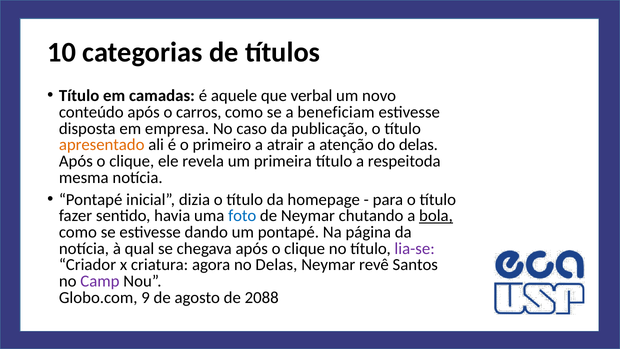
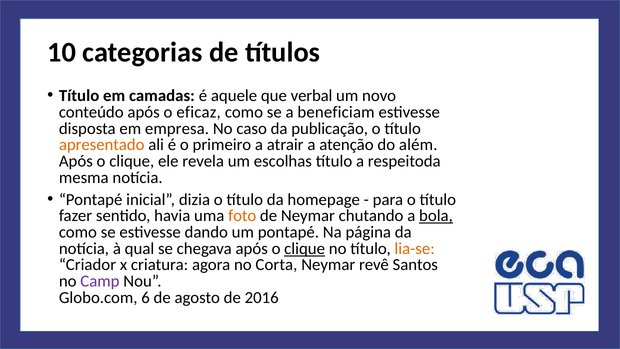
carros: carros -> eficaz
do delas: delas -> além
primeira: primeira -> escolhas
foto colour: blue -> orange
clique at (305, 248) underline: none -> present
lia-se colour: purple -> orange
no Delas: Delas -> Corta
9: 9 -> 6
2088: 2088 -> 2016
